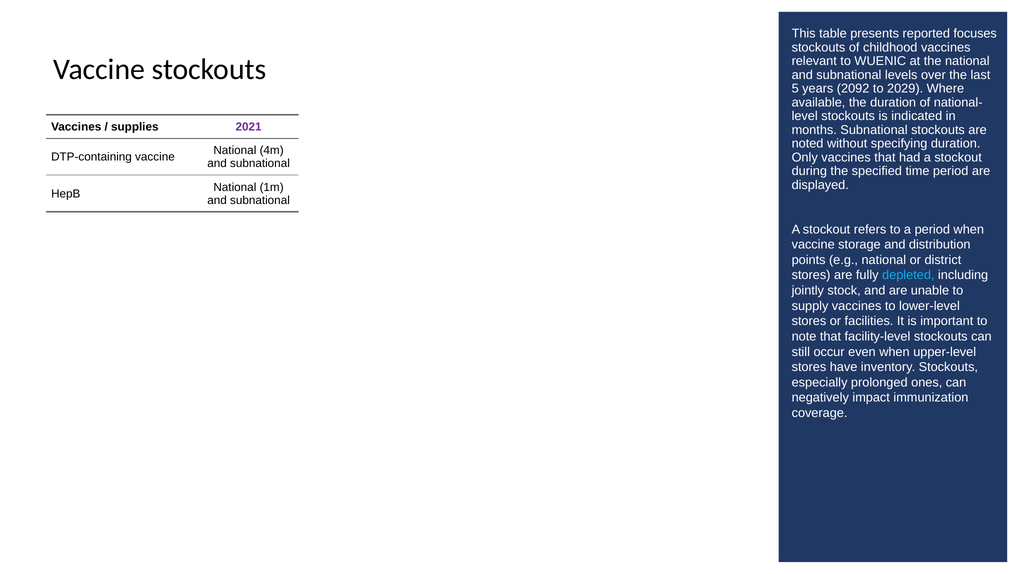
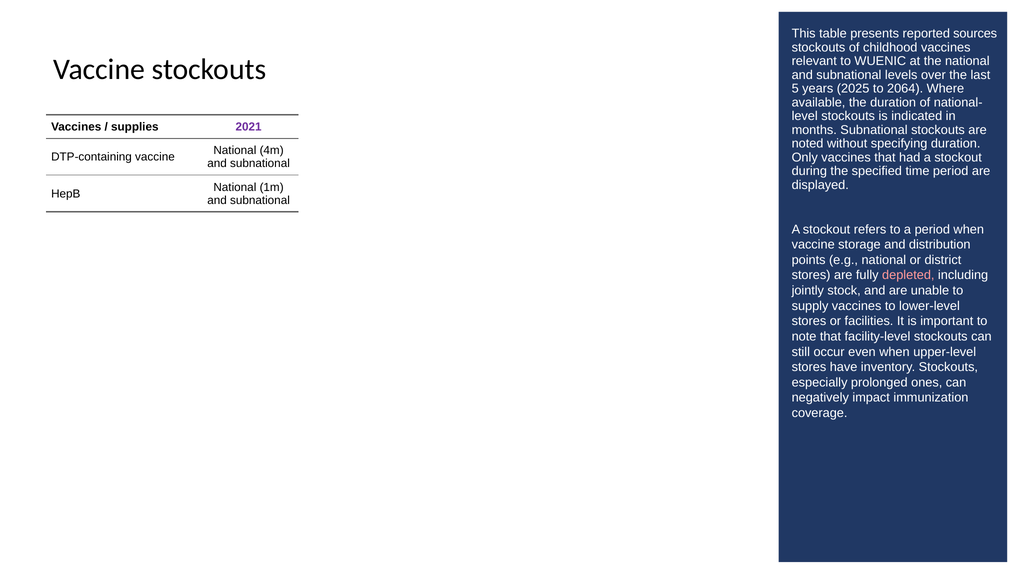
focuses: focuses -> sources
2092: 2092 -> 2025
2029: 2029 -> 2064
depleted colour: light blue -> pink
